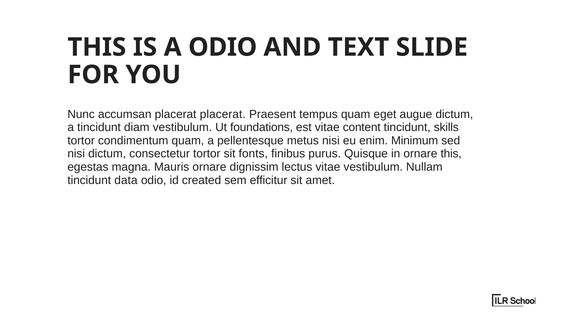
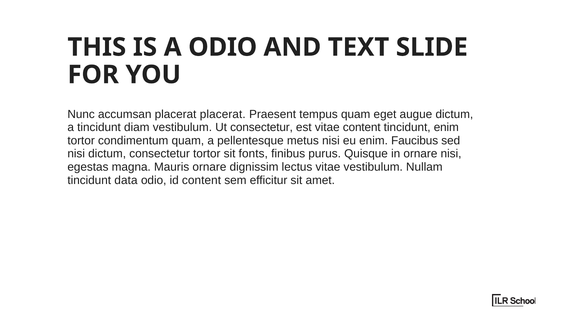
Ut foundations: foundations -> consectetur
tincidunt skills: skills -> enim
Minimum: Minimum -> Faucibus
ornare this: this -> nisi
id created: created -> content
